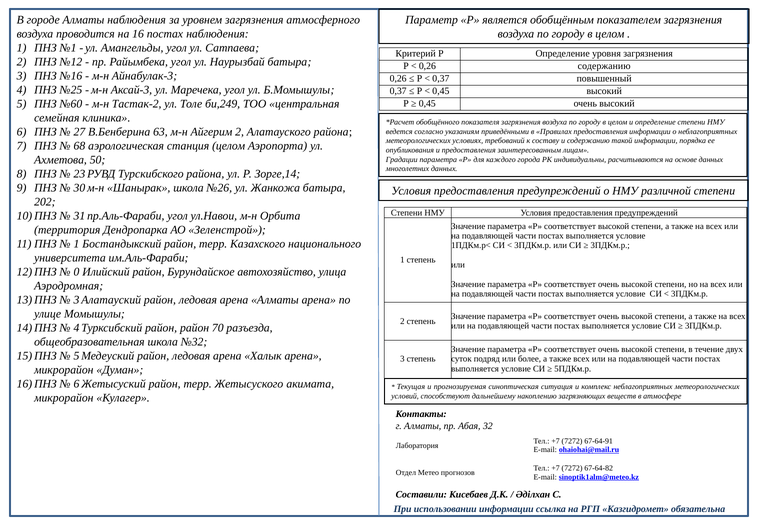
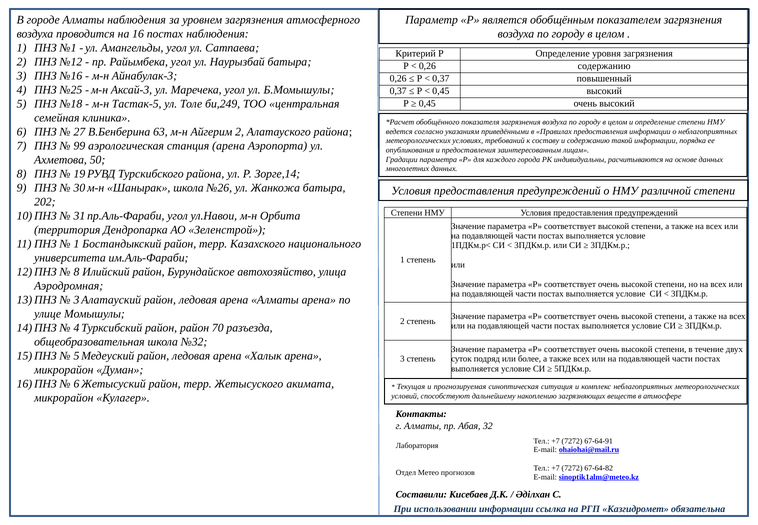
№60: №60 -> №18
Тастак-2: Тастак-2 -> Тастак-5
68: 68 -> 99
станция целом: целом -> арена
23: 23 -> 19
0 at (77, 272): 0 -> 8
